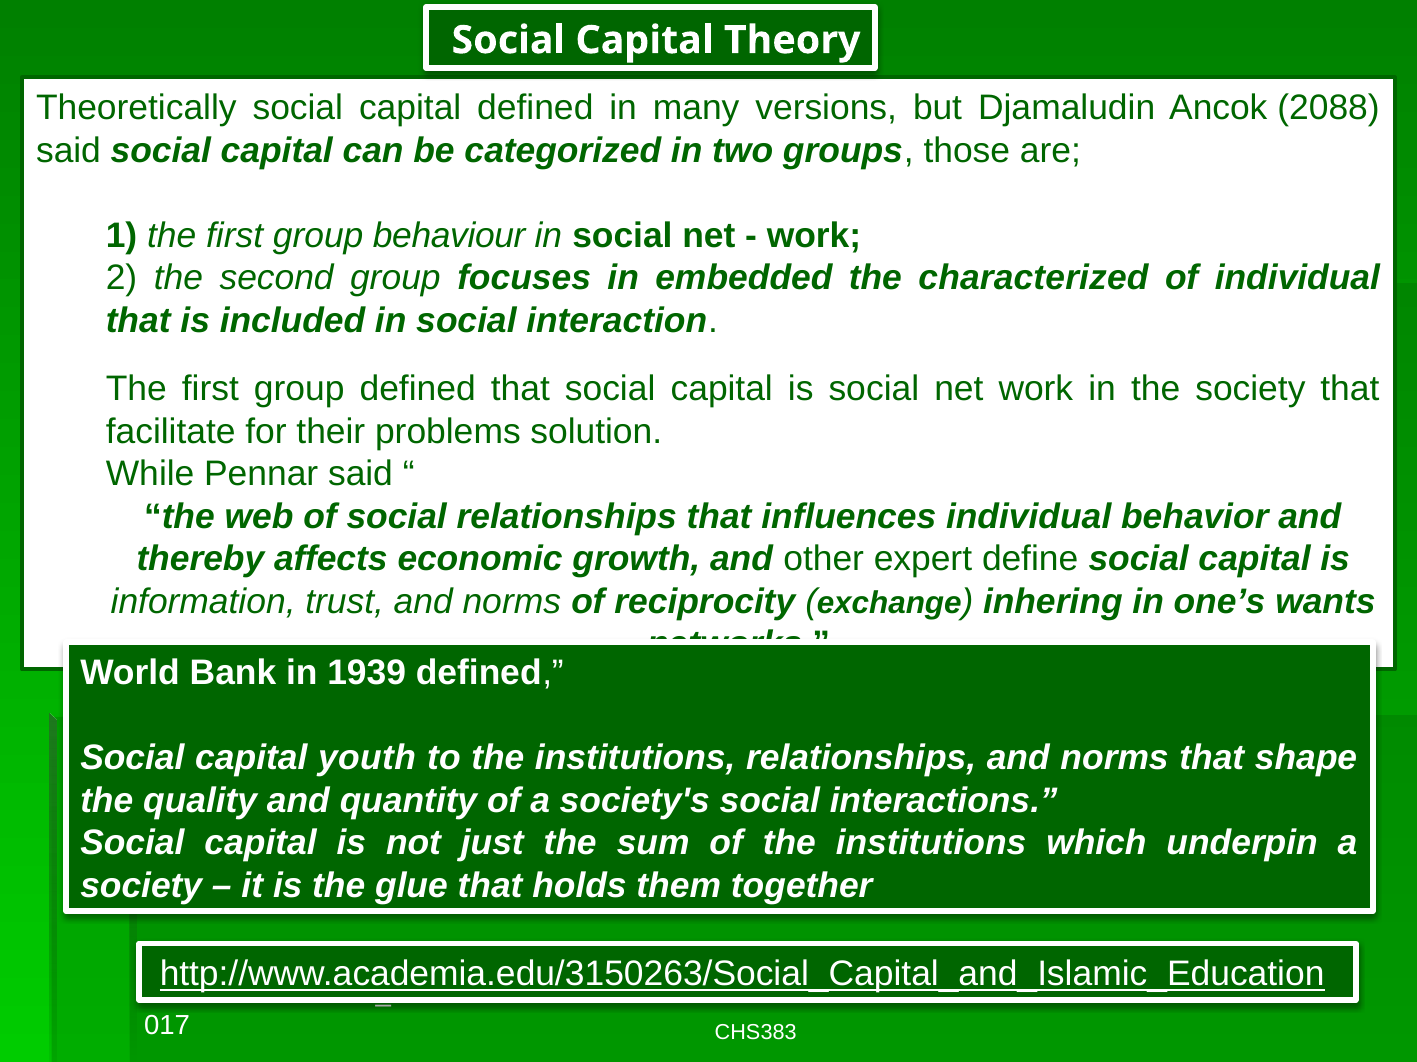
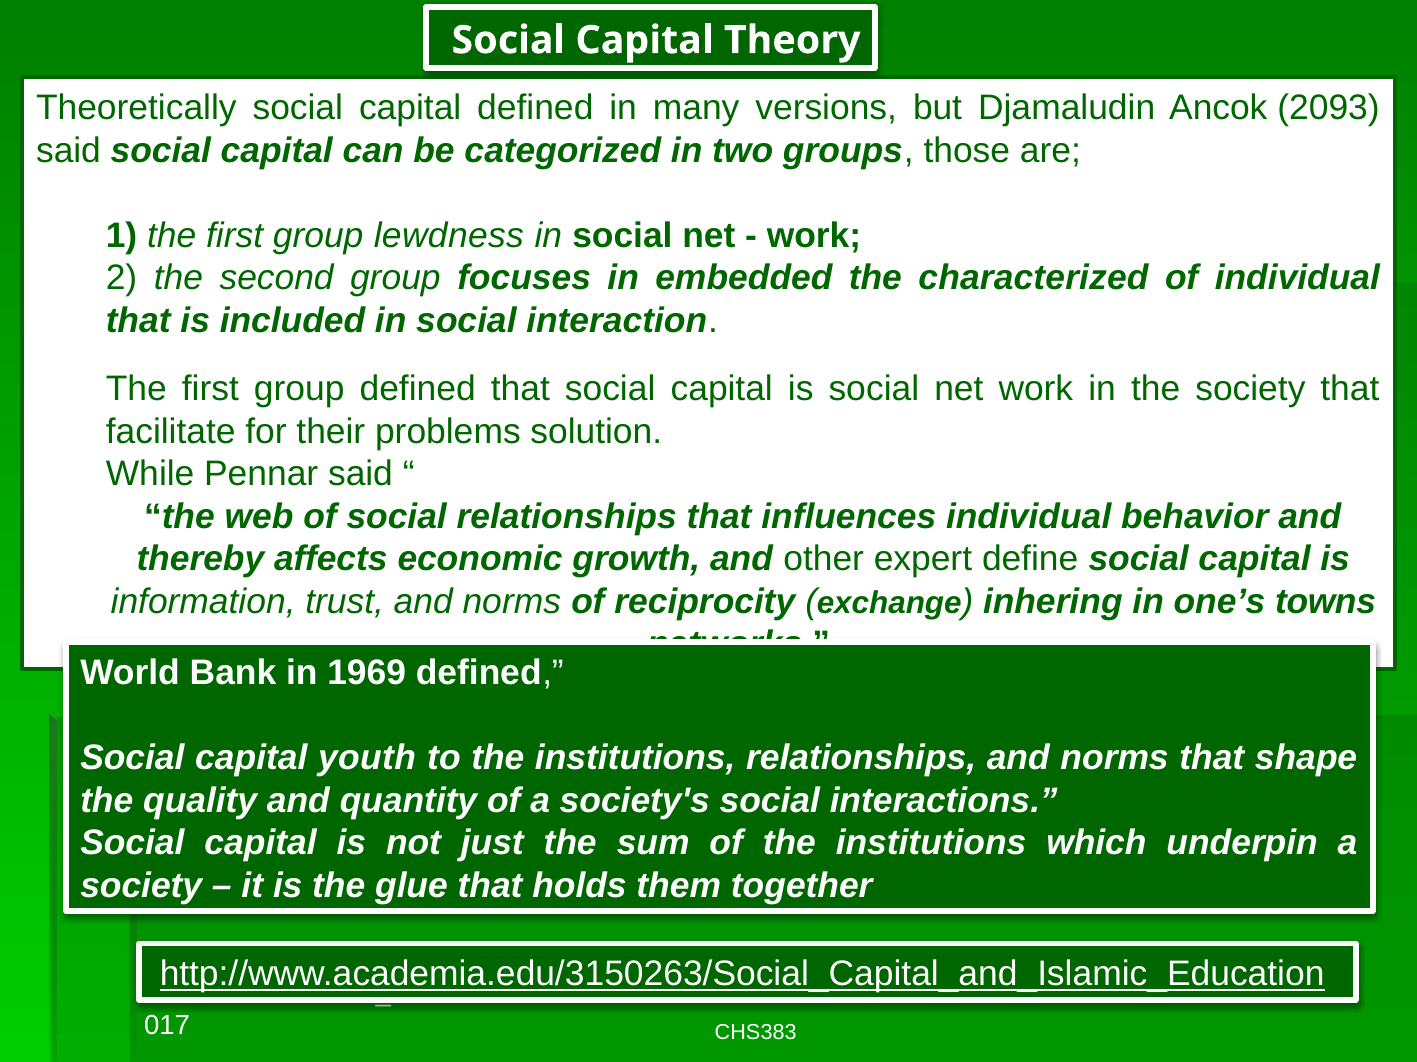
2088: 2088 -> 2093
behaviour: behaviour -> lewdness
wants: wants -> towns
1939: 1939 -> 1969
